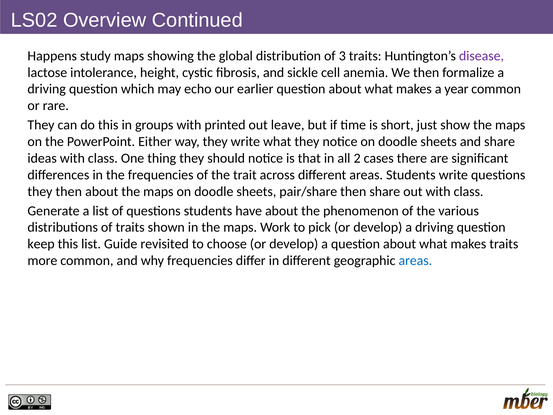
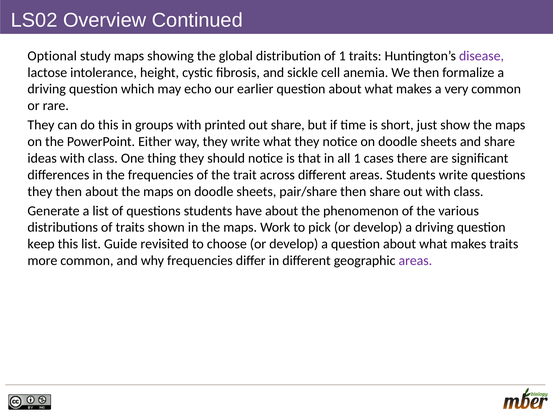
Happens: Happens -> Optional
of 3: 3 -> 1
year: year -> very
out leave: leave -> share
all 2: 2 -> 1
areas at (415, 260) colour: blue -> purple
